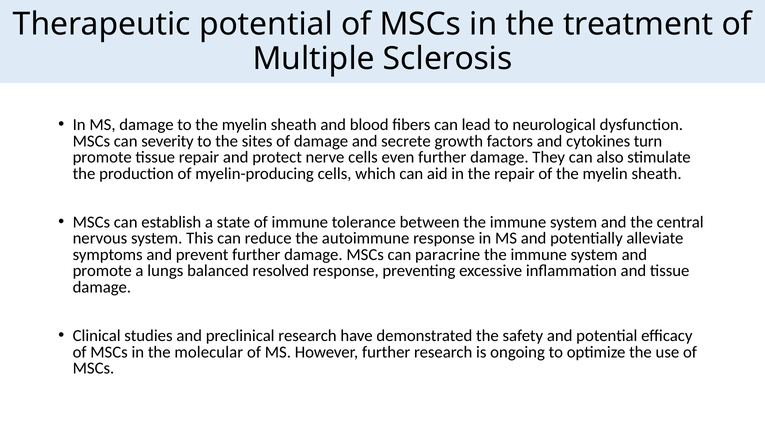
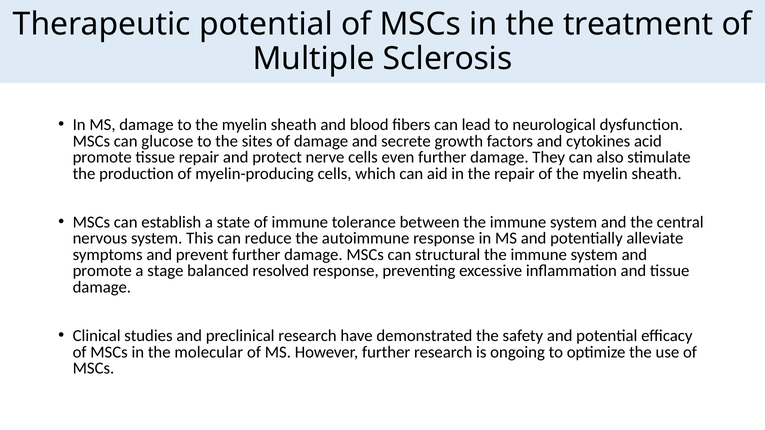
severity: severity -> glucose
turn: turn -> acid
paracrine: paracrine -> structural
lungs: lungs -> stage
